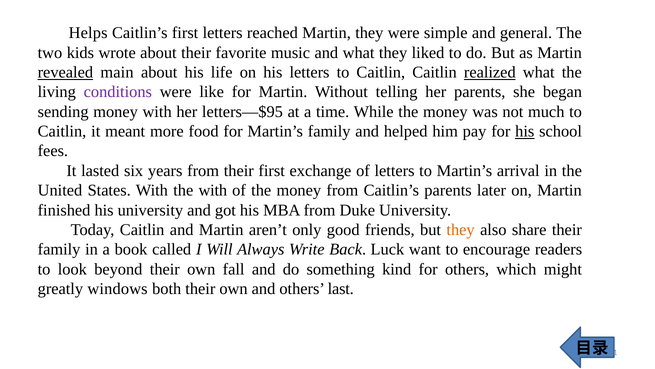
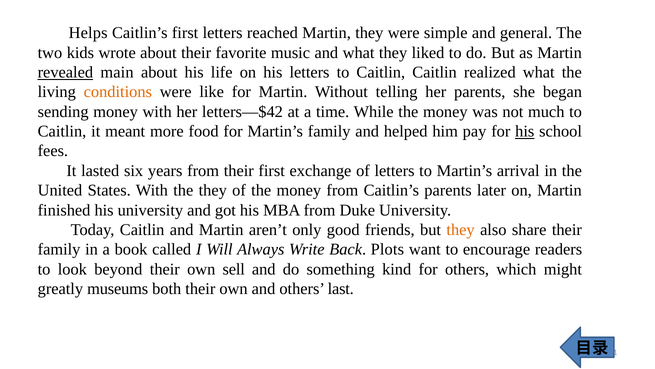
realized underline: present -> none
conditions colour: purple -> orange
letters—$95: letters—$95 -> letters—$42
the with: with -> they
Luck: Luck -> Plots
fall: fall -> sell
windows: windows -> museums
